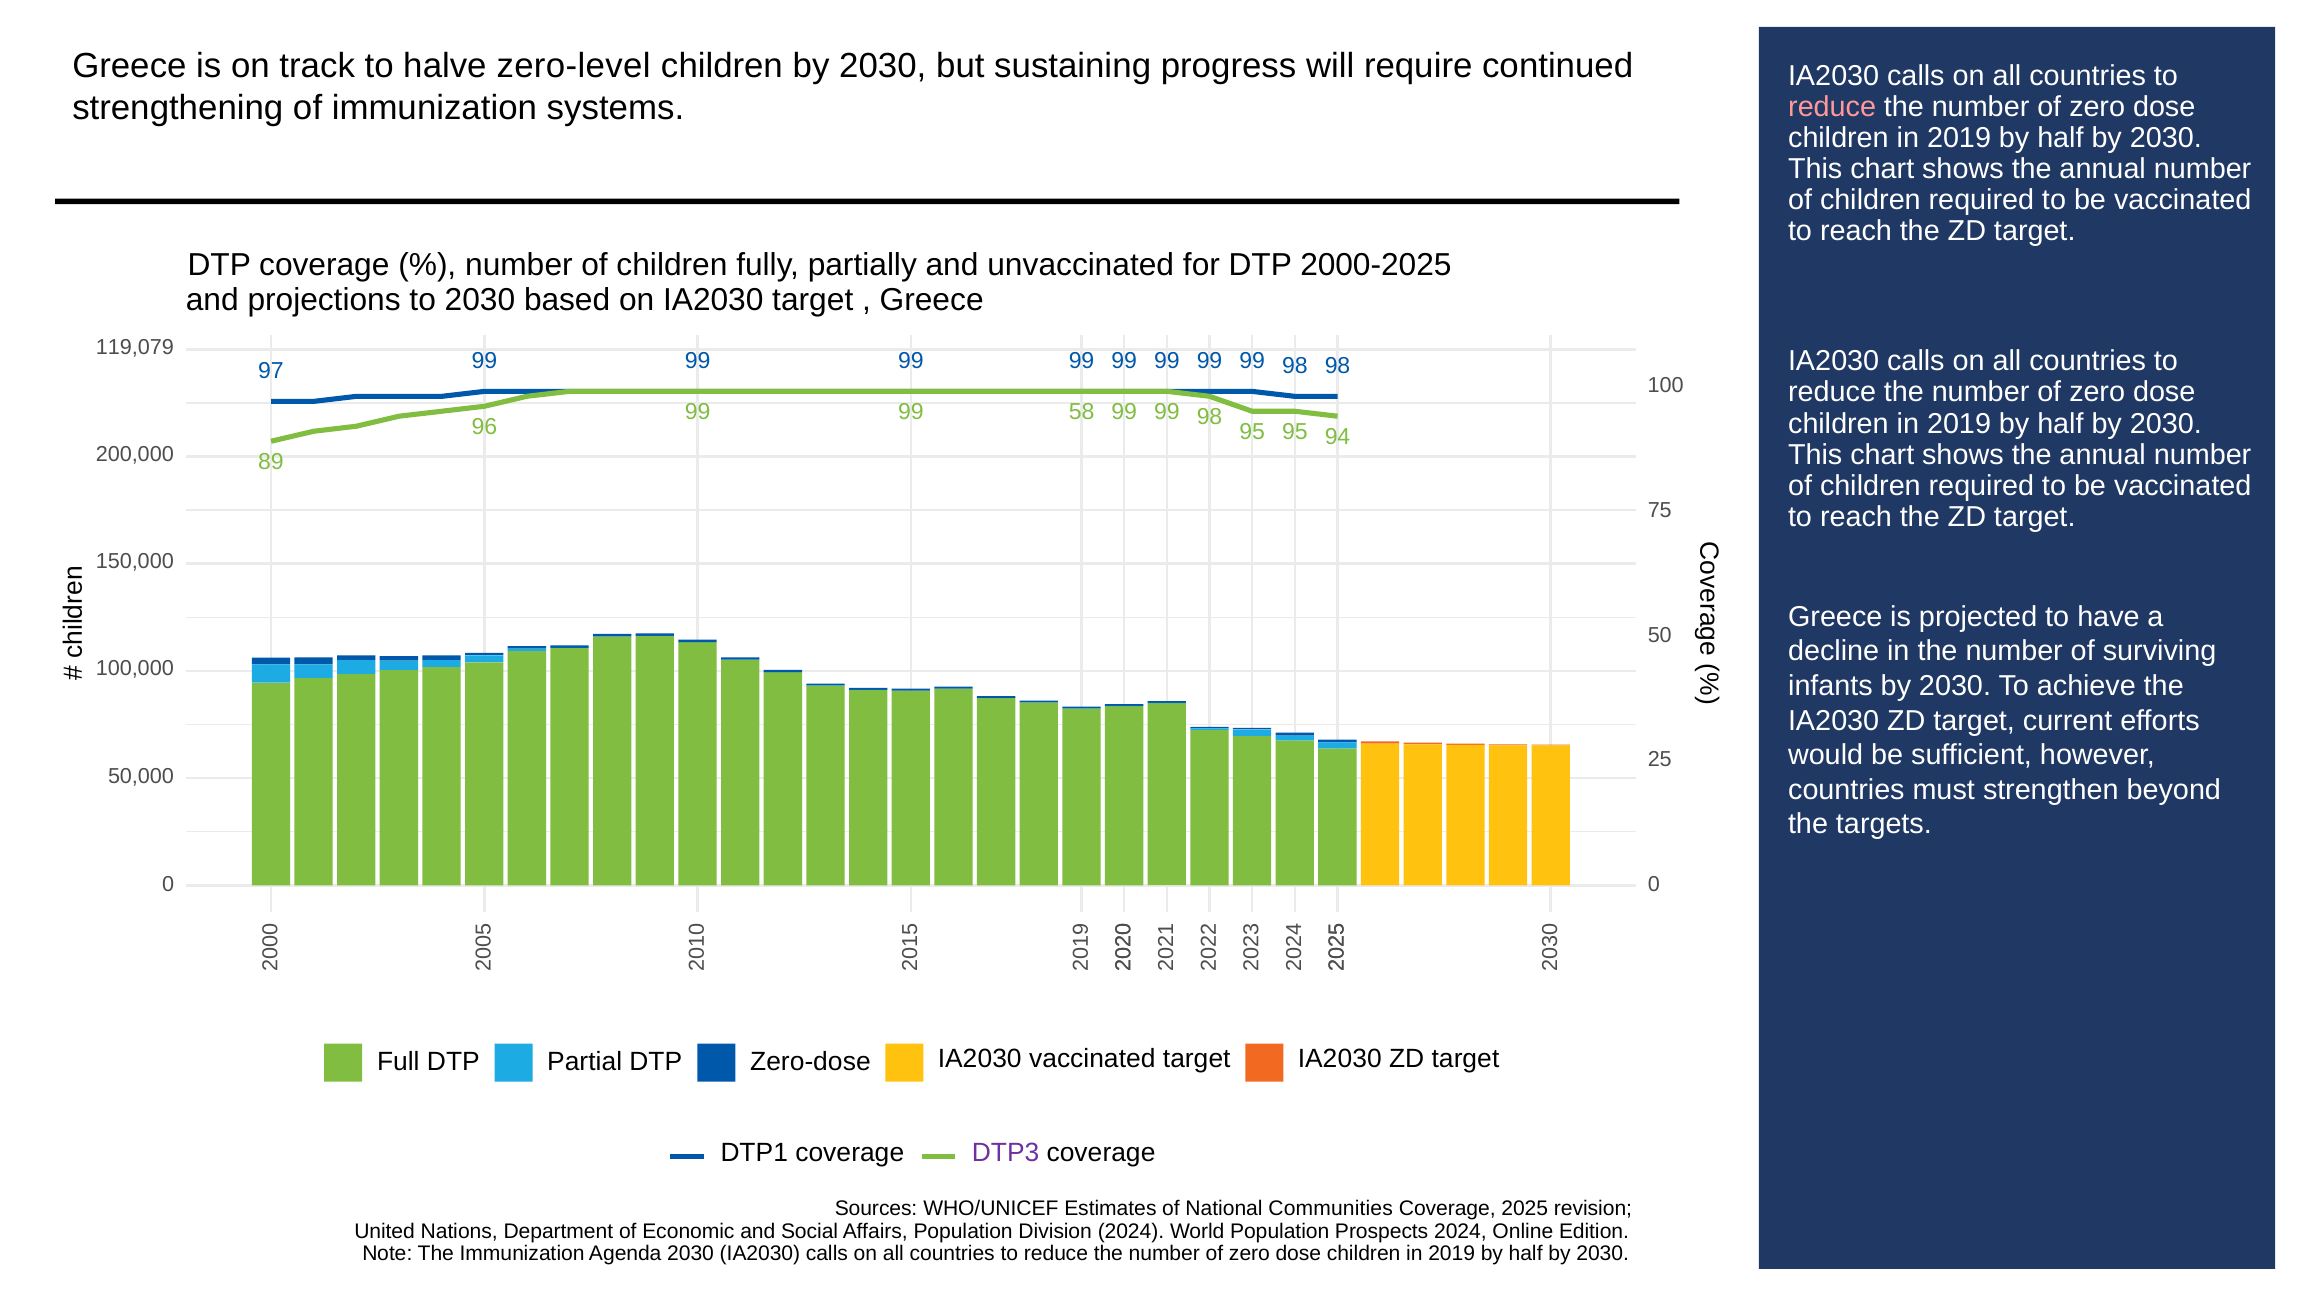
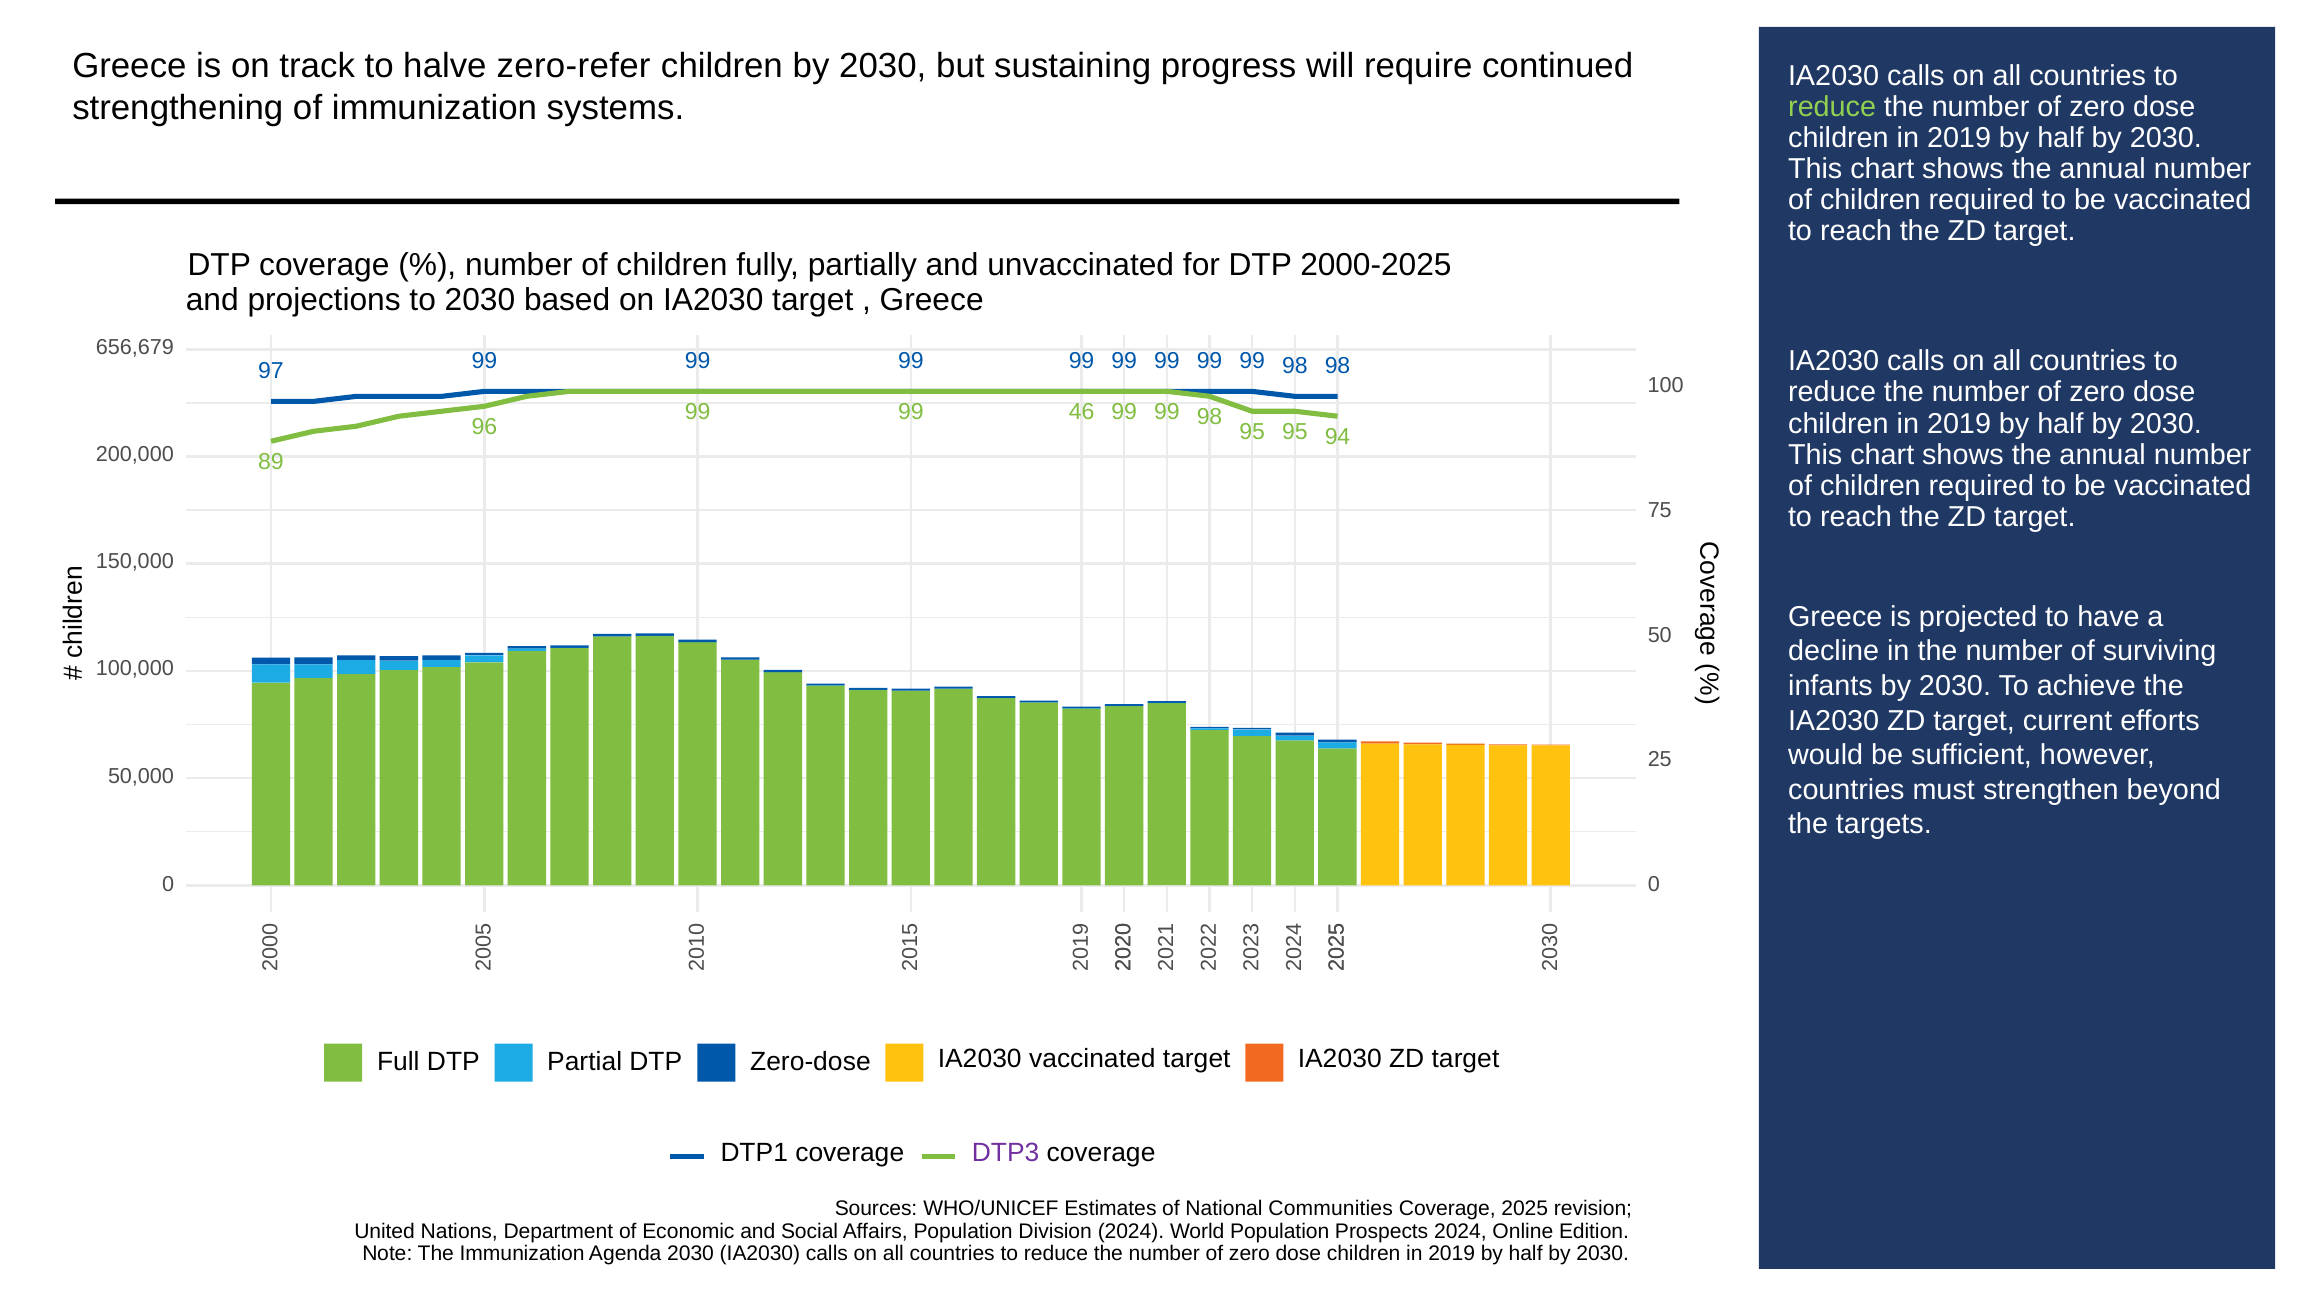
zero-level: zero-level -> zero-refer
reduce at (1832, 107) colour: pink -> light green
119,079: 119,079 -> 656,679
58: 58 -> 46
